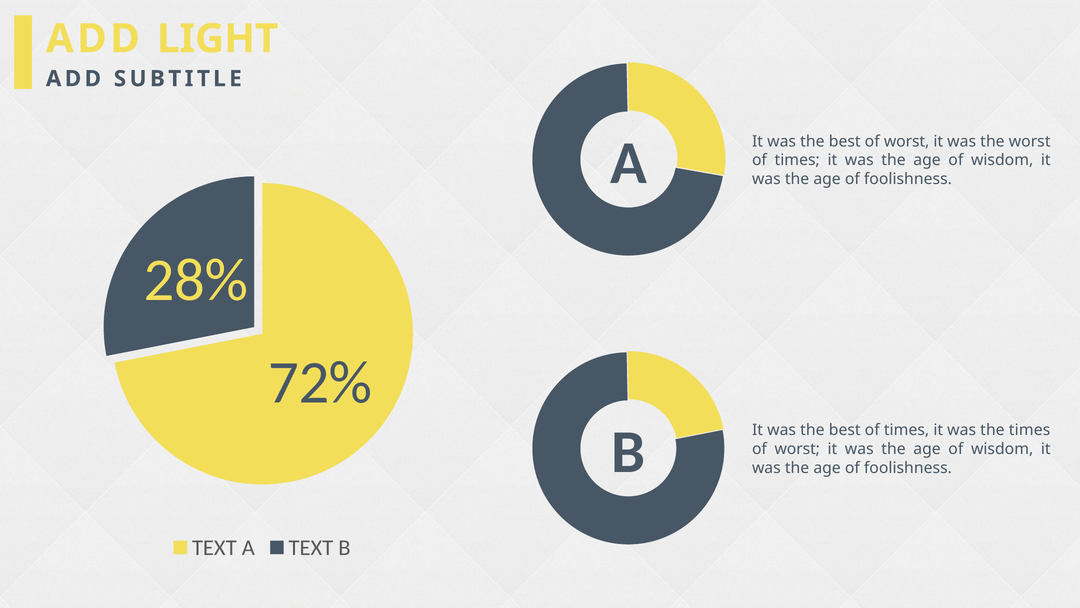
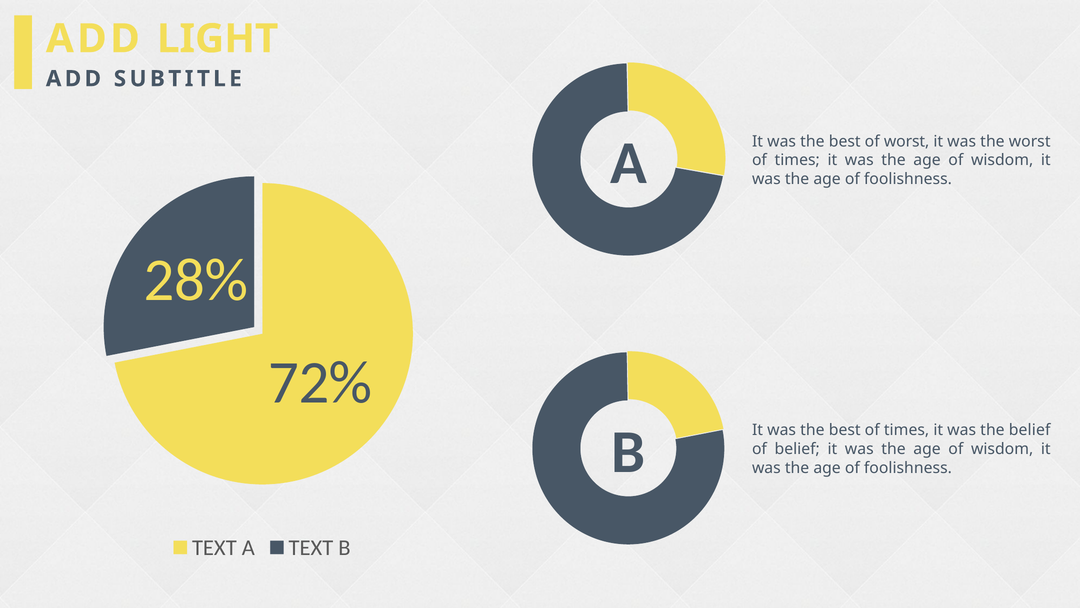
the times: times -> belief
worst at (797, 449): worst -> belief
